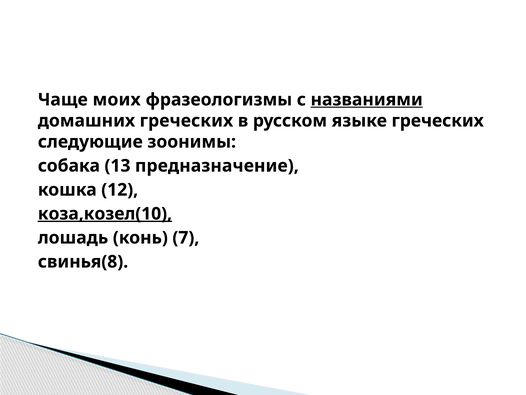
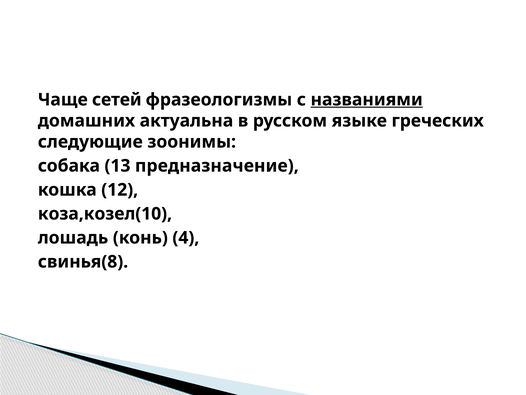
моих: моих -> сетей
домашних греческих: греческих -> актуальна
коза,козел(10 underline: present -> none
7: 7 -> 4
